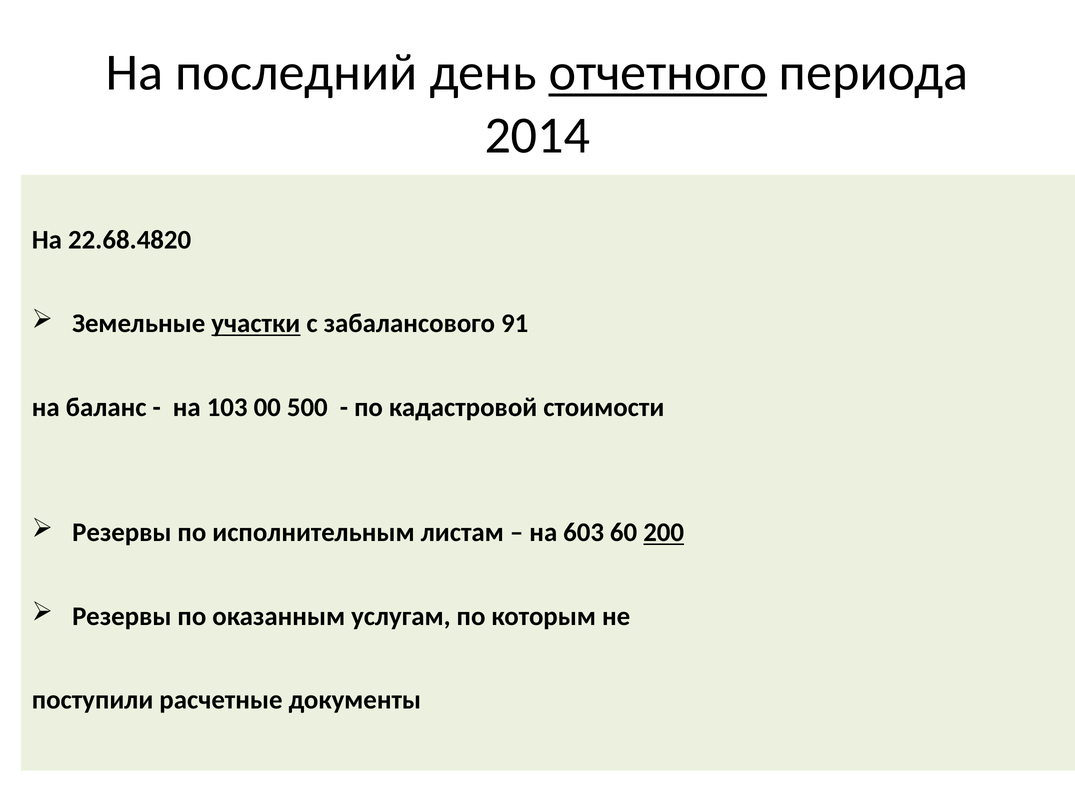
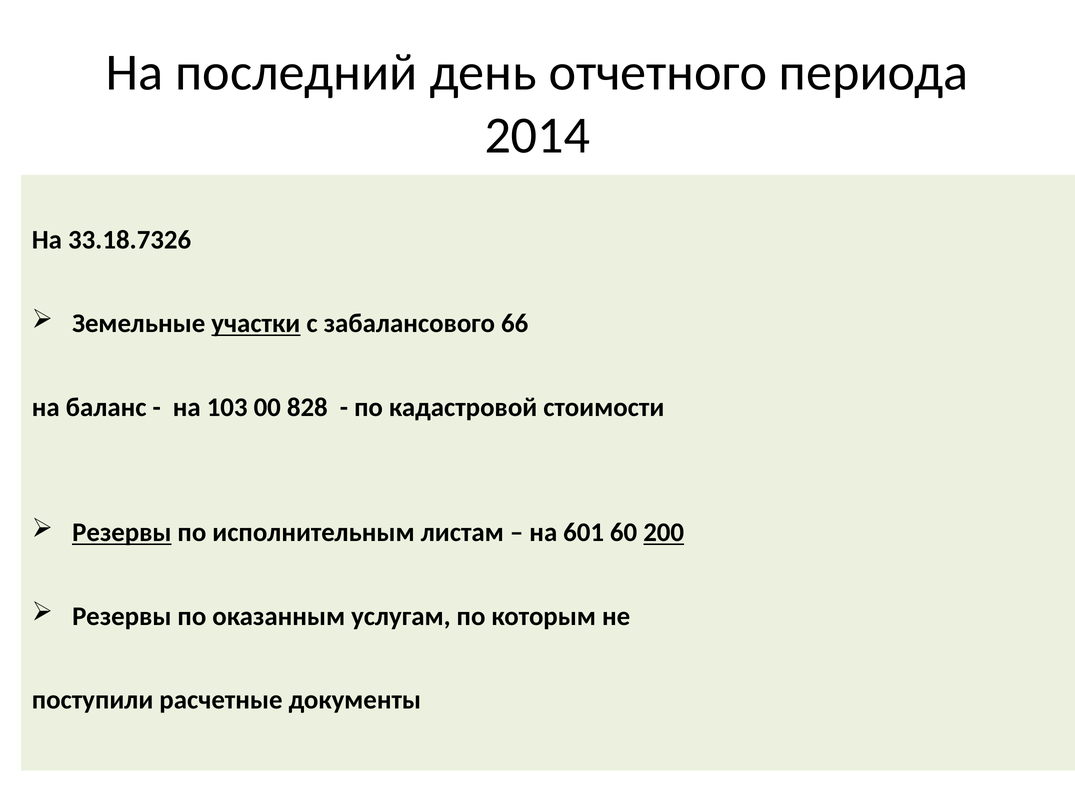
отчетного underline: present -> none
22.68.4820: 22.68.4820 -> 33.18.7326
91: 91 -> 66
500: 500 -> 828
Резервы at (122, 533) underline: none -> present
603: 603 -> 601
